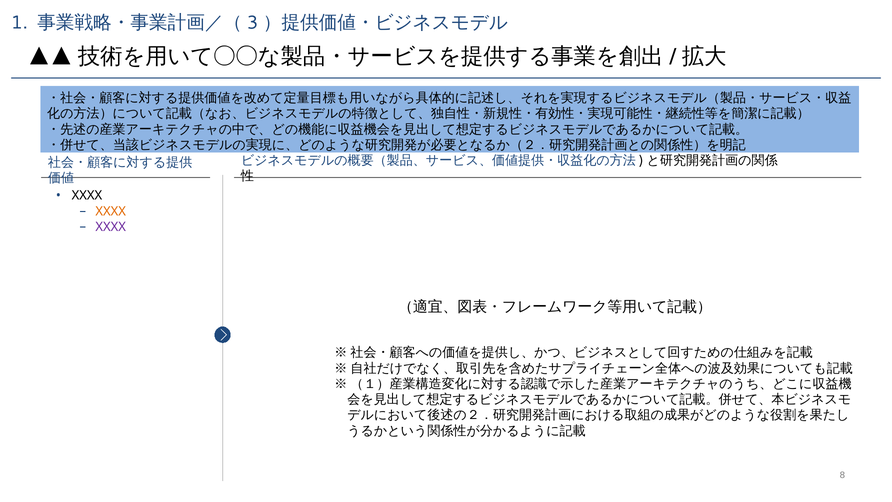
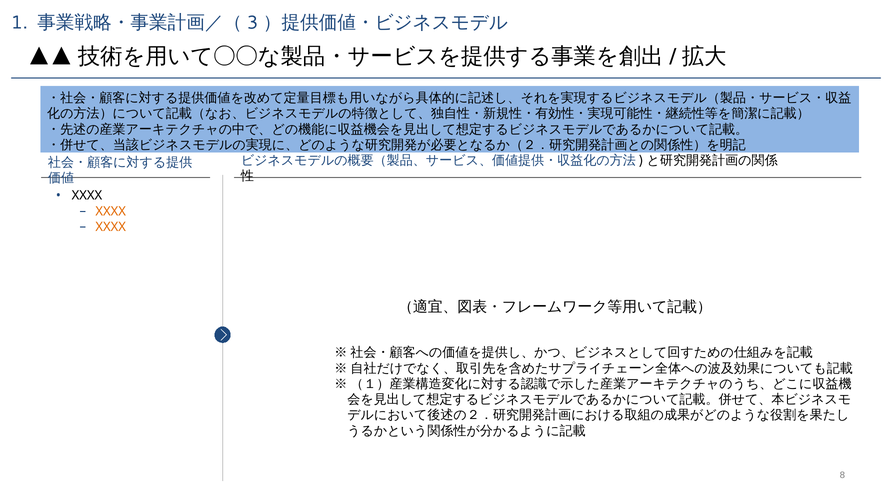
XXXX at (111, 227) colour: purple -> orange
